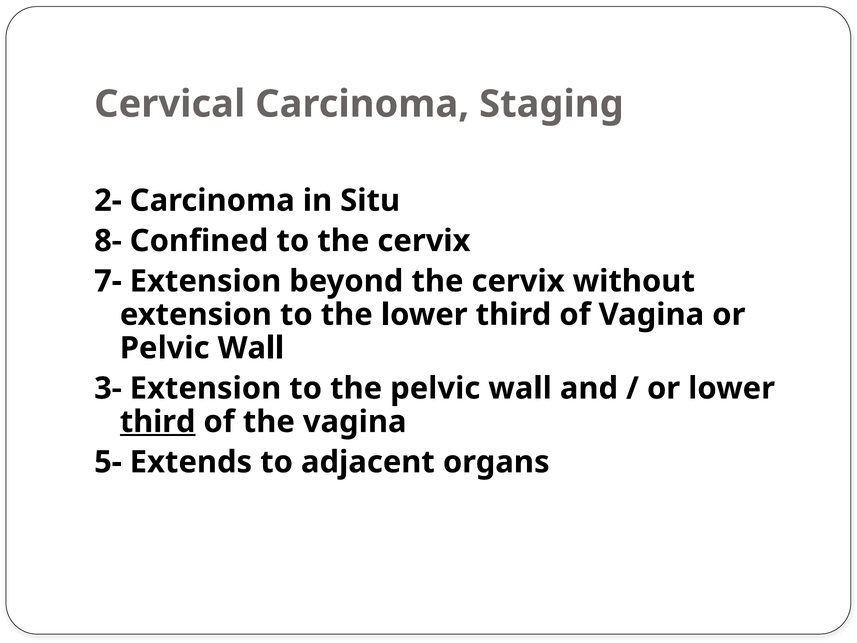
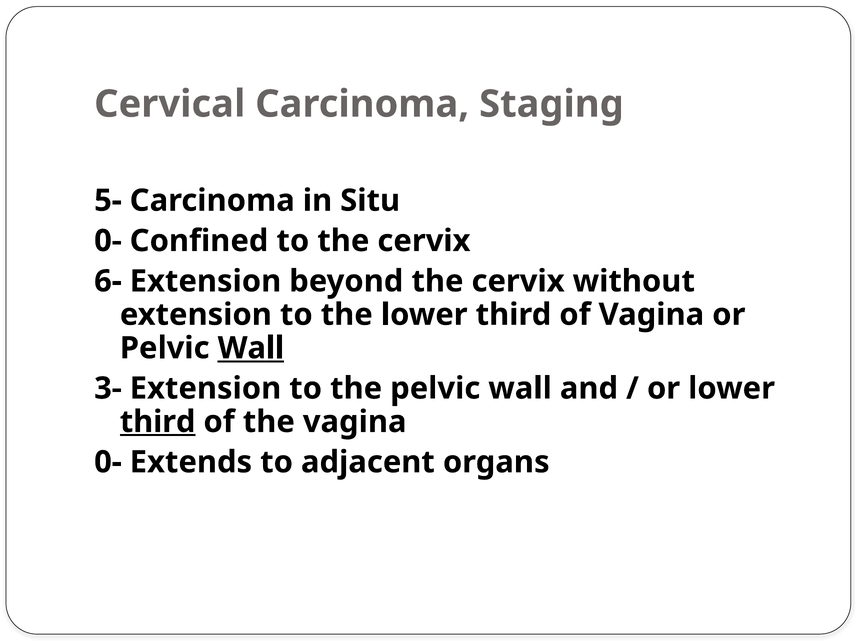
2-: 2- -> 5-
8- at (108, 241): 8- -> 0-
7-: 7- -> 6-
Wall at (251, 348) underline: none -> present
5- at (108, 462): 5- -> 0-
